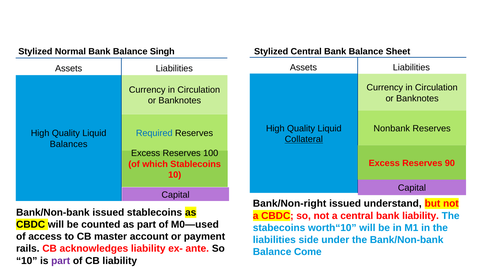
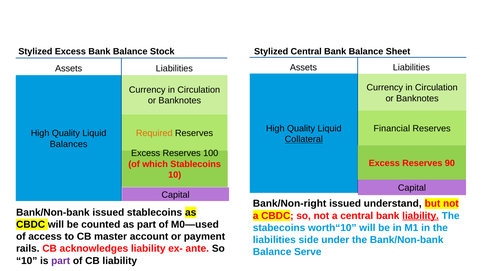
Stylized Normal: Normal -> Excess
Singh: Singh -> Stock
Nonbank: Nonbank -> Financial
Required colour: blue -> orange
liability at (421, 215) underline: none -> present
Come: Come -> Serve
